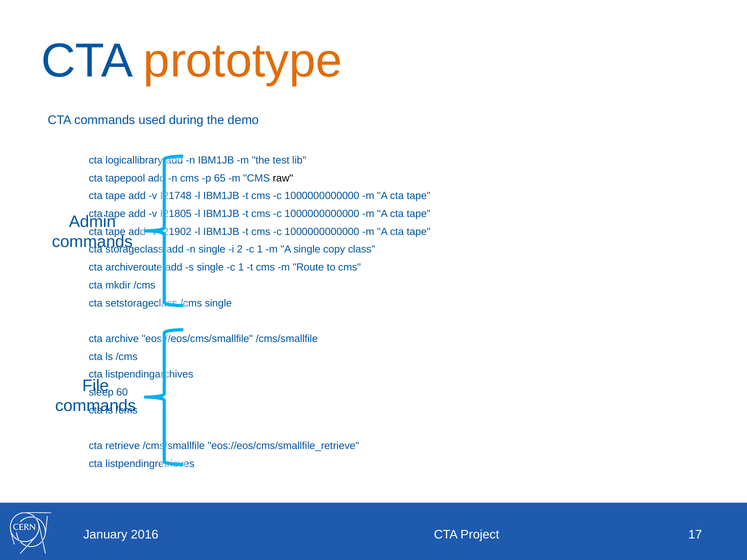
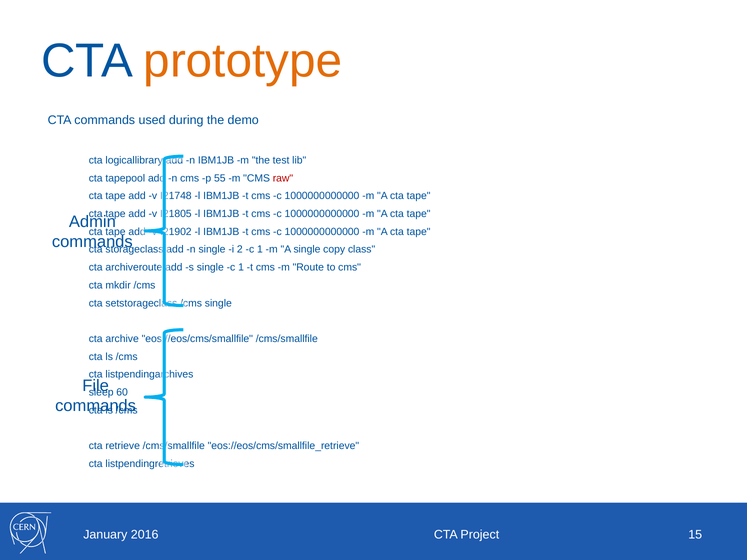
65: 65 -> 55
raw colour: black -> red
17: 17 -> 15
